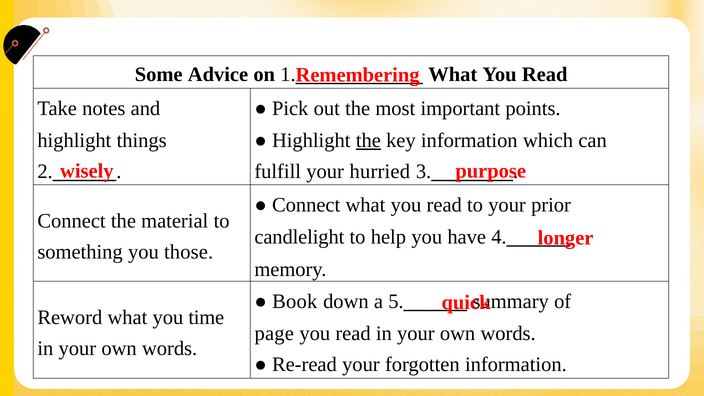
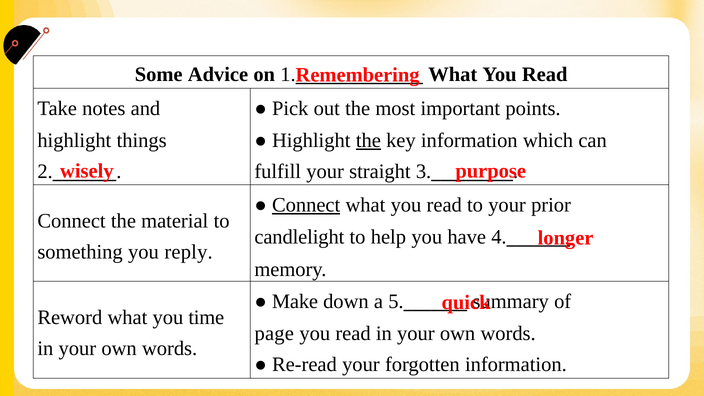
hurried: hurried -> straight
Connect at (306, 205) underline: none -> present
those: those -> reply
Book: Book -> Make
